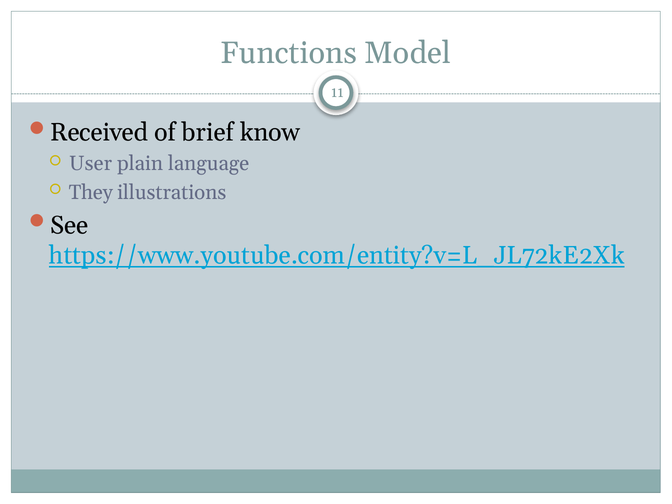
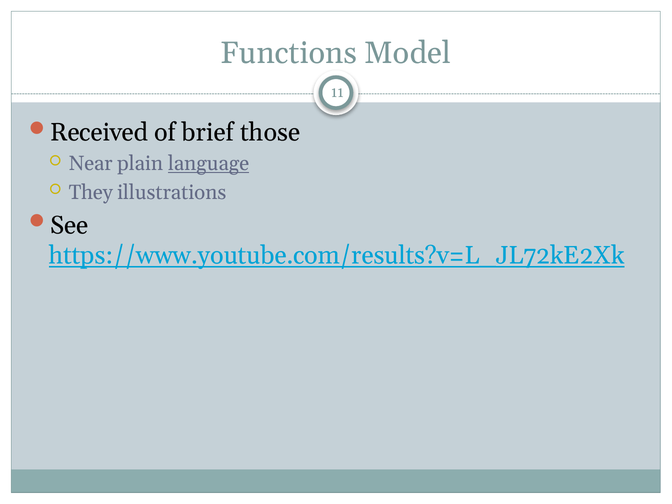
know: know -> those
User: User -> Near
language underline: none -> present
https://www.youtube.com/entity?v=L_JL72kE2Xk: https://www.youtube.com/entity?v=L_JL72kE2Xk -> https://www.youtube.com/results?v=L_JL72kE2Xk
